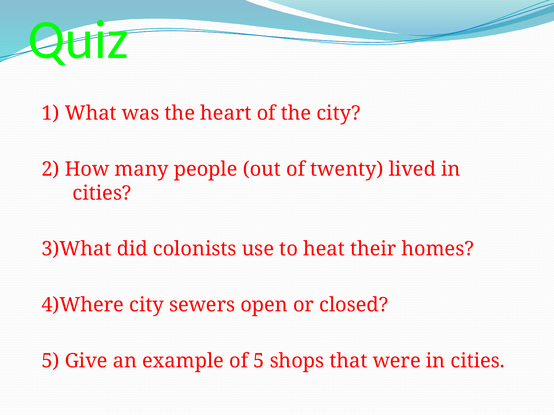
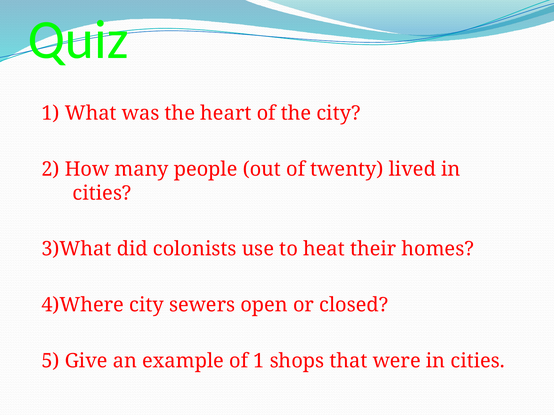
of 5: 5 -> 1
